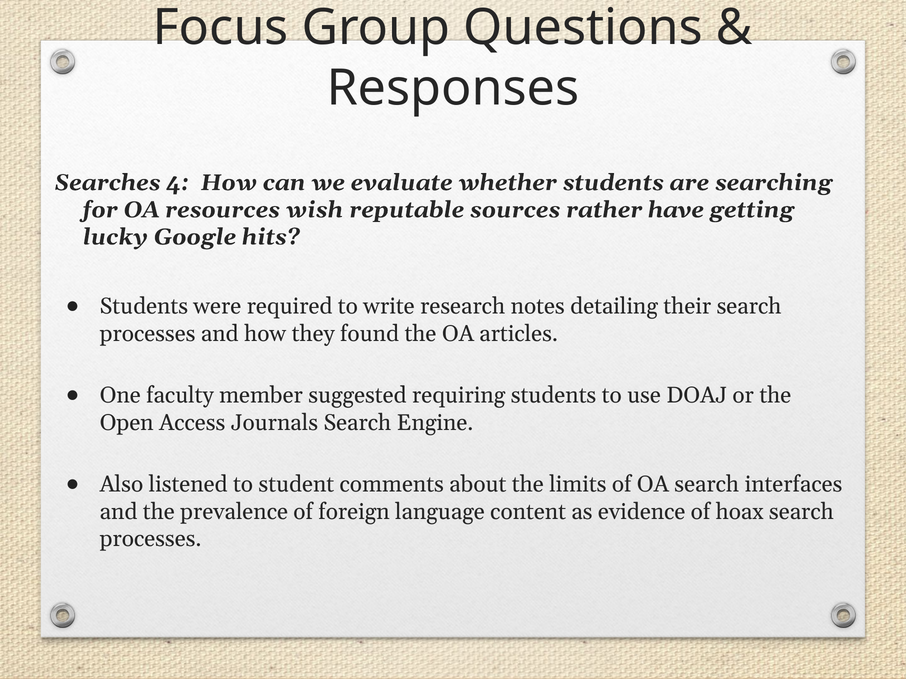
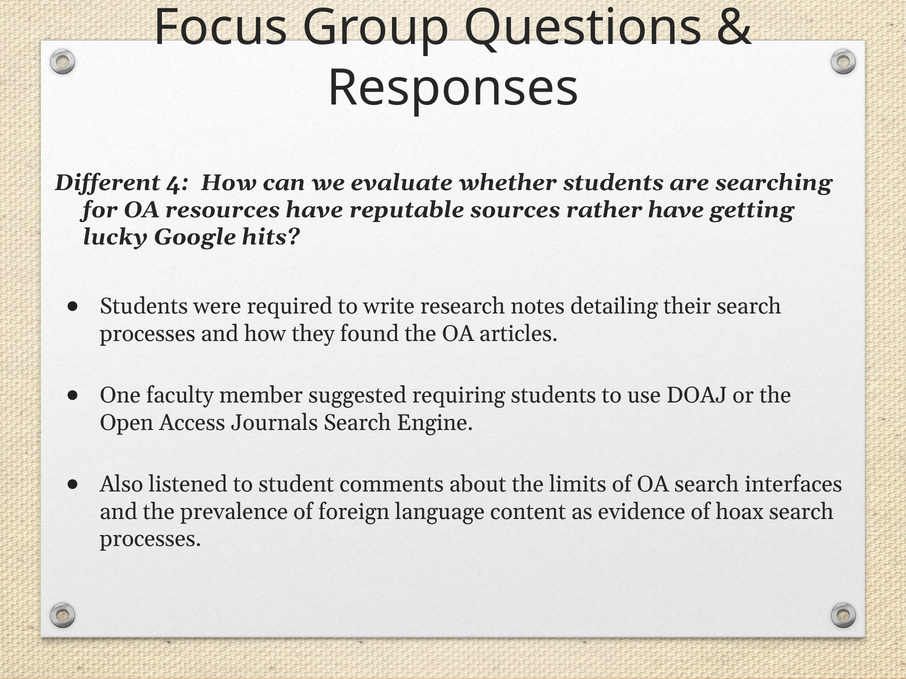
Searches: Searches -> Different
resources wish: wish -> have
